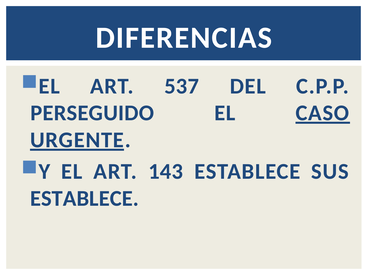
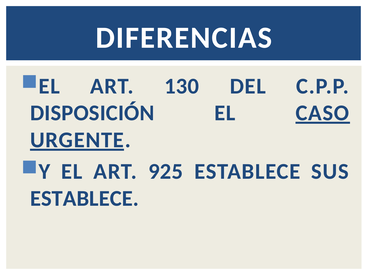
537: 537 -> 130
PERSEGUIDO: PERSEGUIDO -> DISPOSICIÓN
143: 143 -> 925
